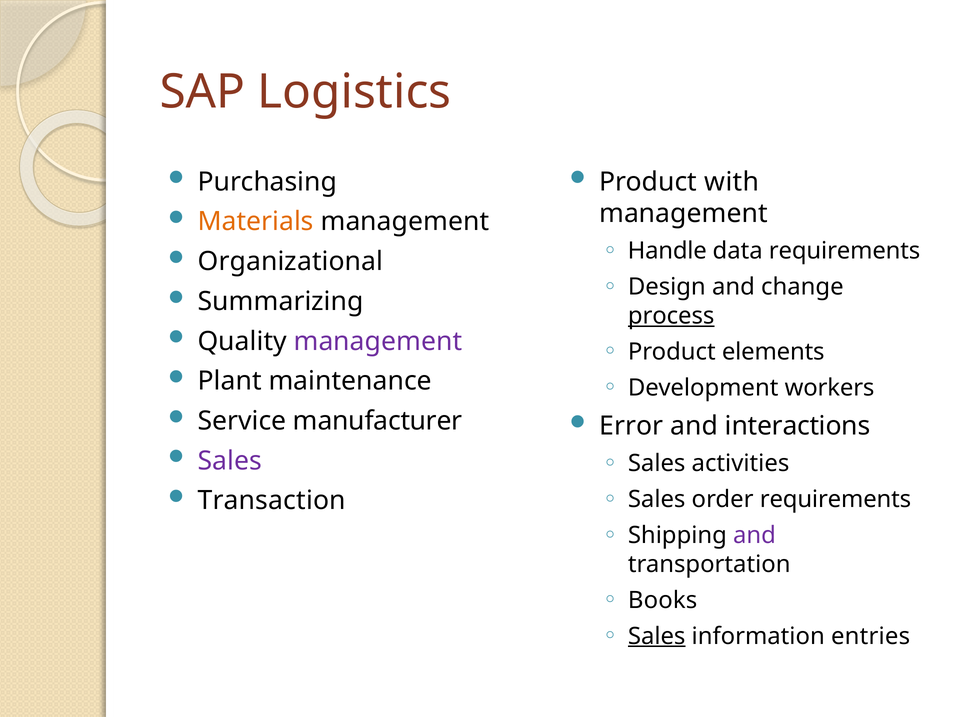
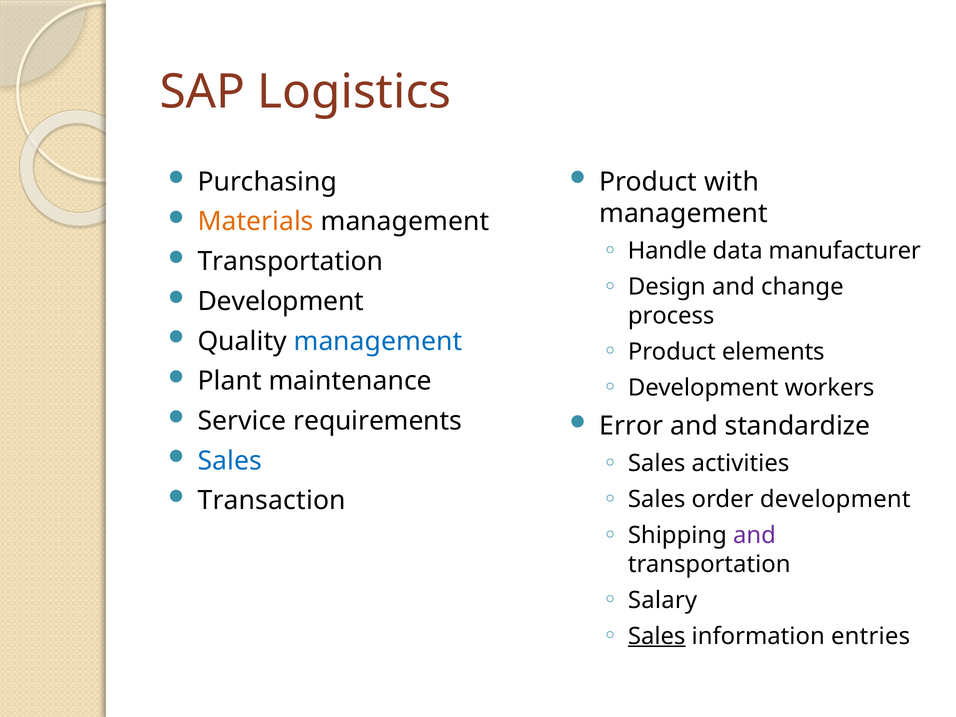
data requirements: requirements -> manufacturer
Organizational at (290, 262): Organizational -> Transportation
Summarizing at (281, 301): Summarizing -> Development
process underline: present -> none
management at (378, 341) colour: purple -> blue
manufacturer: manufacturer -> requirements
interactions: interactions -> standardize
Sales at (230, 461) colour: purple -> blue
order requirements: requirements -> development
Books: Books -> Salary
